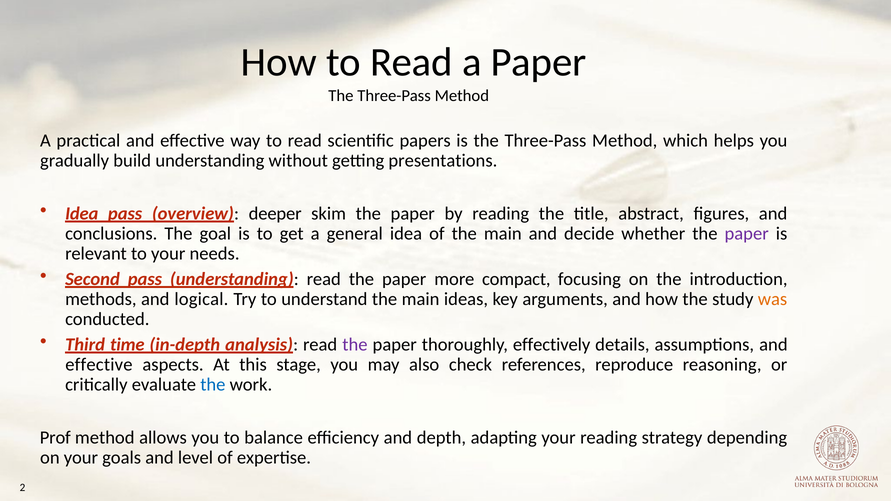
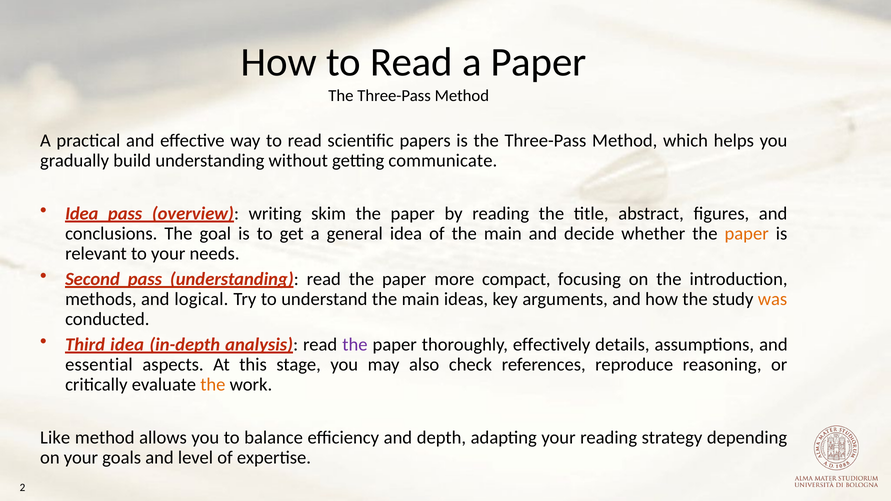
presentations: presentations -> communicate
deeper: deeper -> writing
paper at (747, 234) colour: purple -> orange
Third time: time -> idea
effective at (99, 365): effective -> essential
the at (213, 385) colour: blue -> orange
Prof: Prof -> Like
